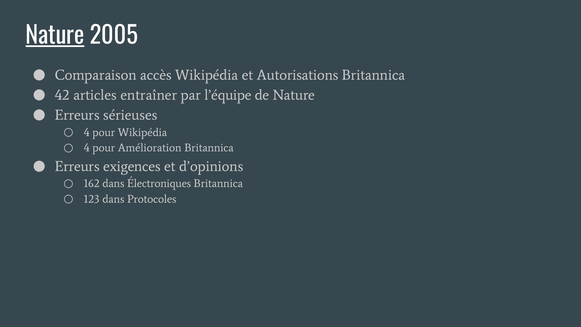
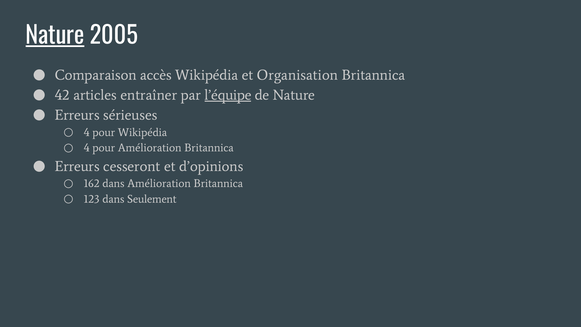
Autorisations: Autorisations -> Organisation
l’équipe underline: none -> present
exigences: exigences -> cesseront
dans Électroniques: Électroniques -> Amélioration
Protocoles: Protocoles -> Seulement
